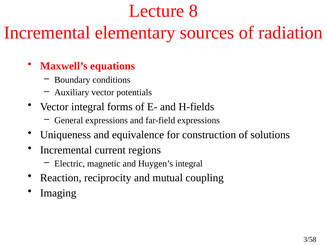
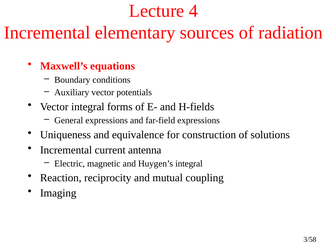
8: 8 -> 4
regions: regions -> antenna
